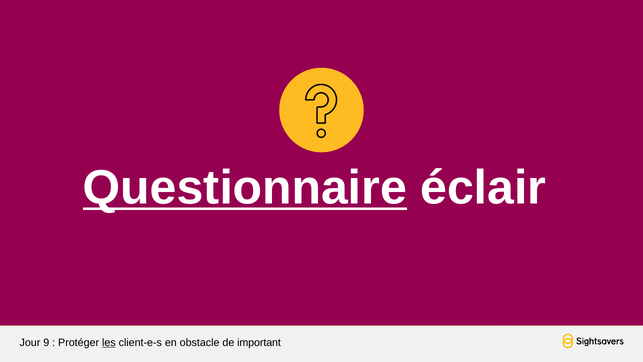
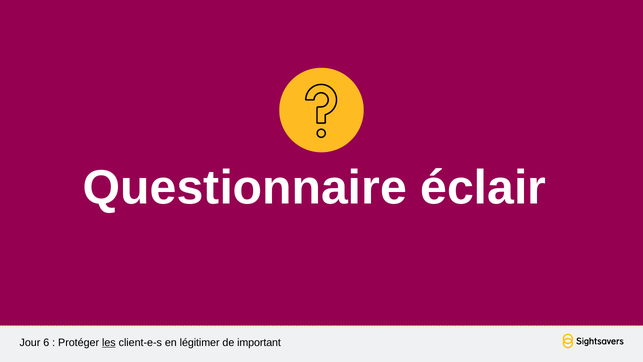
Questionnaire underline: present -> none
9: 9 -> 6
obstacle: obstacle -> légitimer
